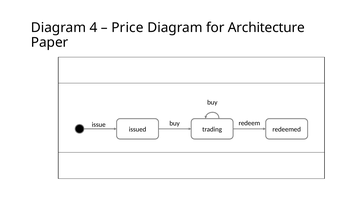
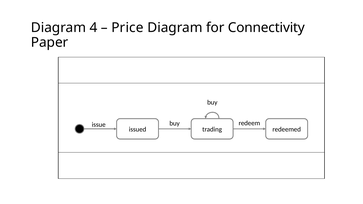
Architecture: Architecture -> Connectivity
